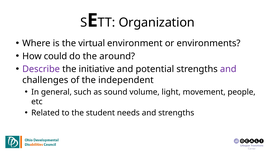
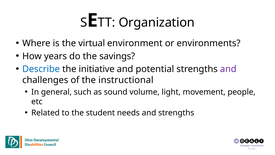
could: could -> years
around: around -> savings
Describe colour: purple -> blue
independent: independent -> instructional
